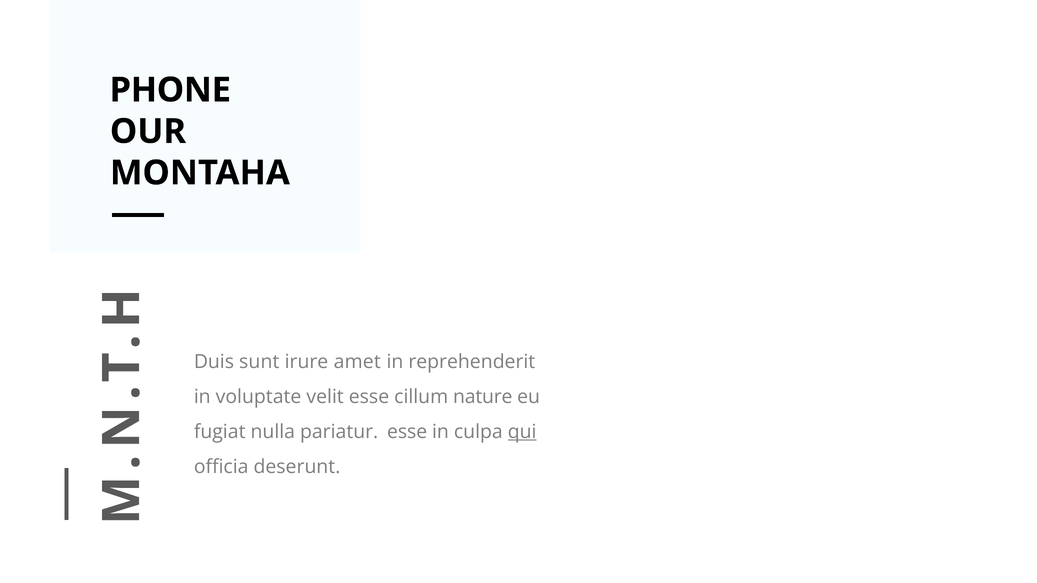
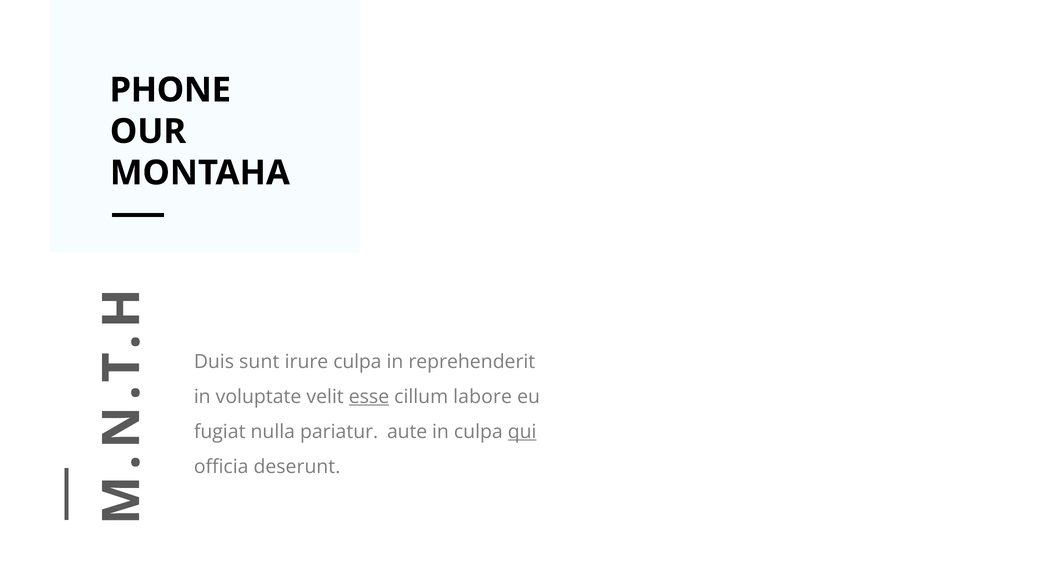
irure amet: amet -> culpa
esse at (369, 397) underline: none -> present
nature: nature -> labore
pariatur esse: esse -> aute
